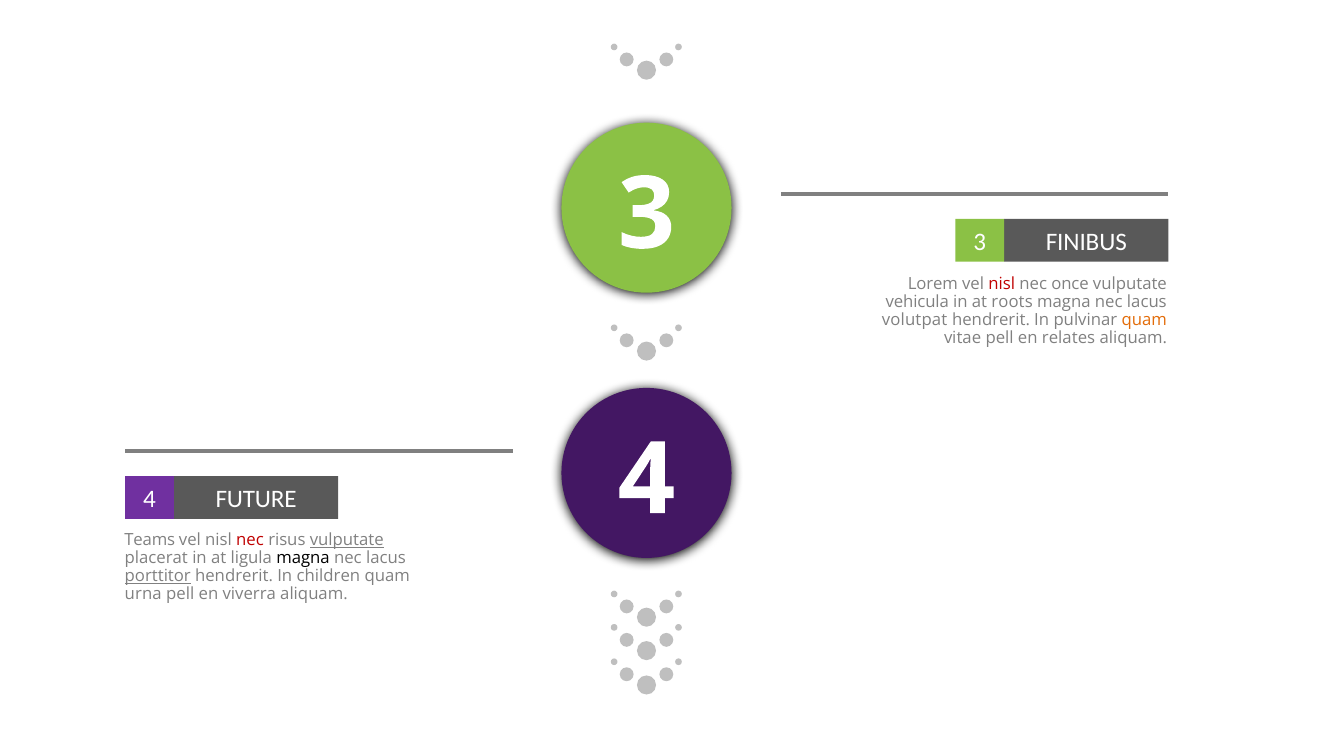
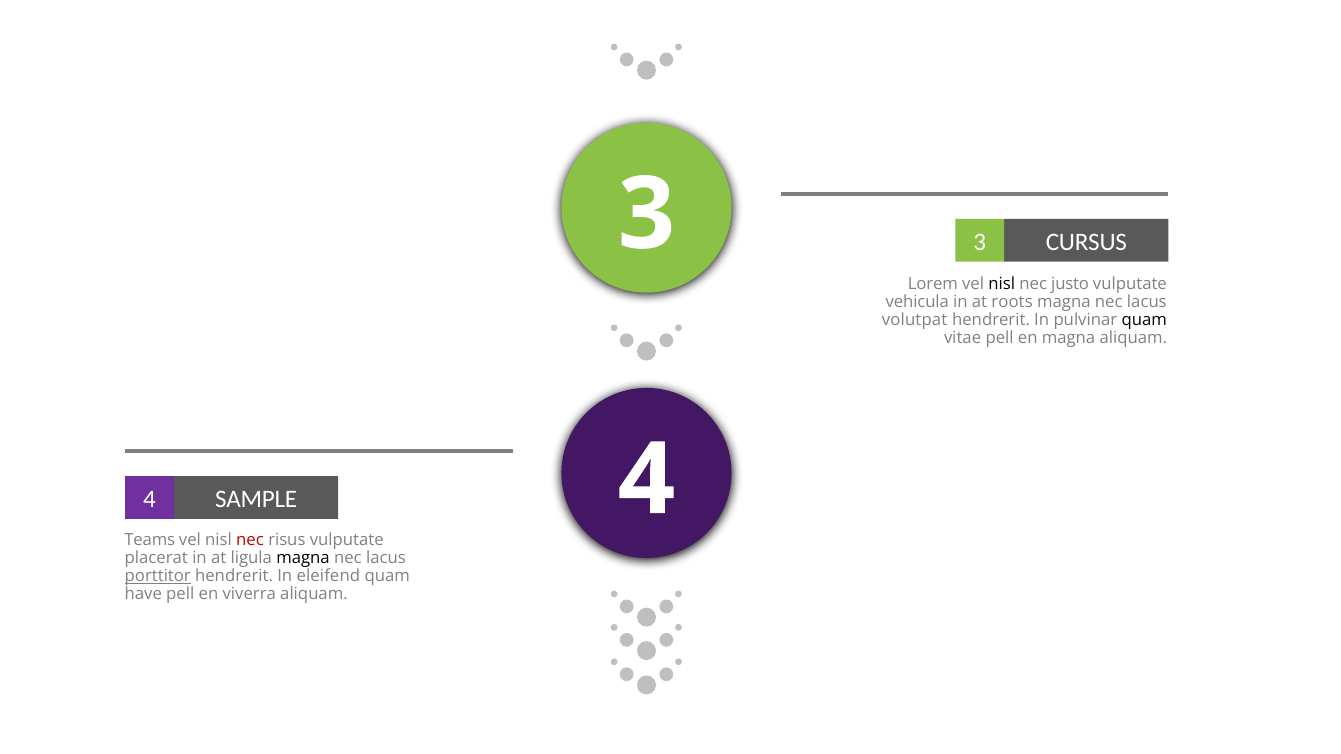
FINIBUS: FINIBUS -> CURSUS
nisl at (1002, 284) colour: red -> black
once: once -> justo
quam at (1144, 320) colour: orange -> black
en relates: relates -> magna
FUTURE: FUTURE -> SAMPLE
vulputate at (347, 540) underline: present -> none
children: children -> eleifend
urna: urna -> have
